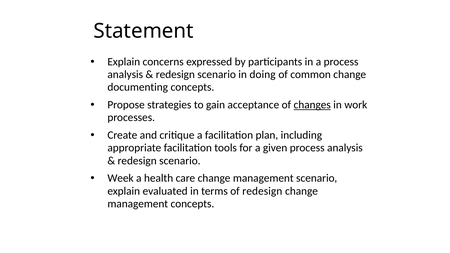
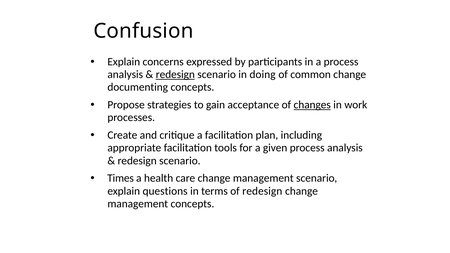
Statement: Statement -> Confusion
redesign at (175, 74) underline: none -> present
Week: Week -> Times
evaluated: evaluated -> questions
